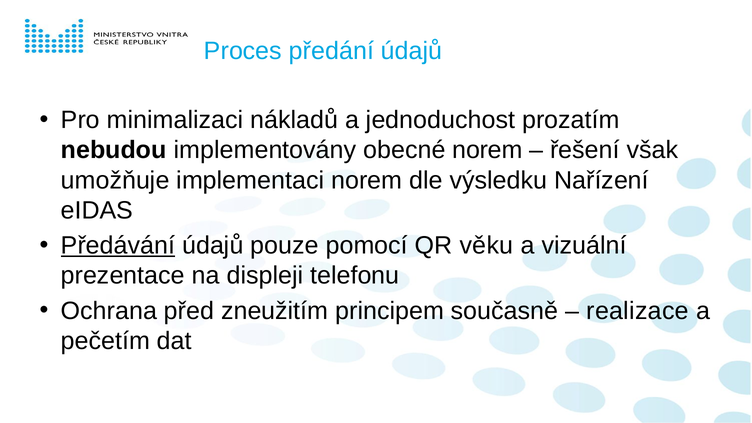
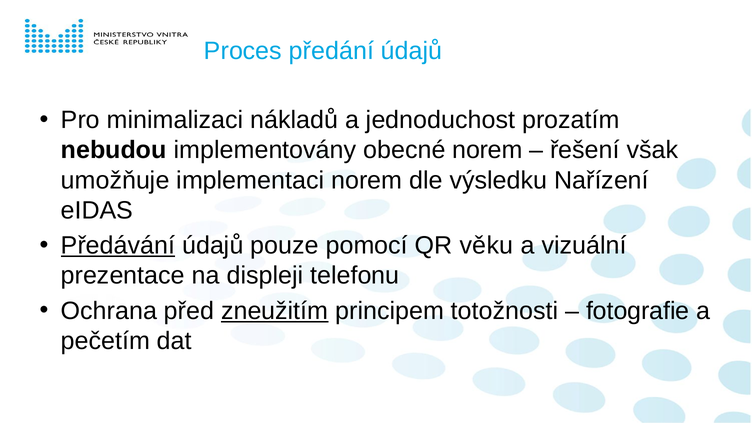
zneužitím underline: none -> present
současně: současně -> totožnosti
realizace: realizace -> fotografie
